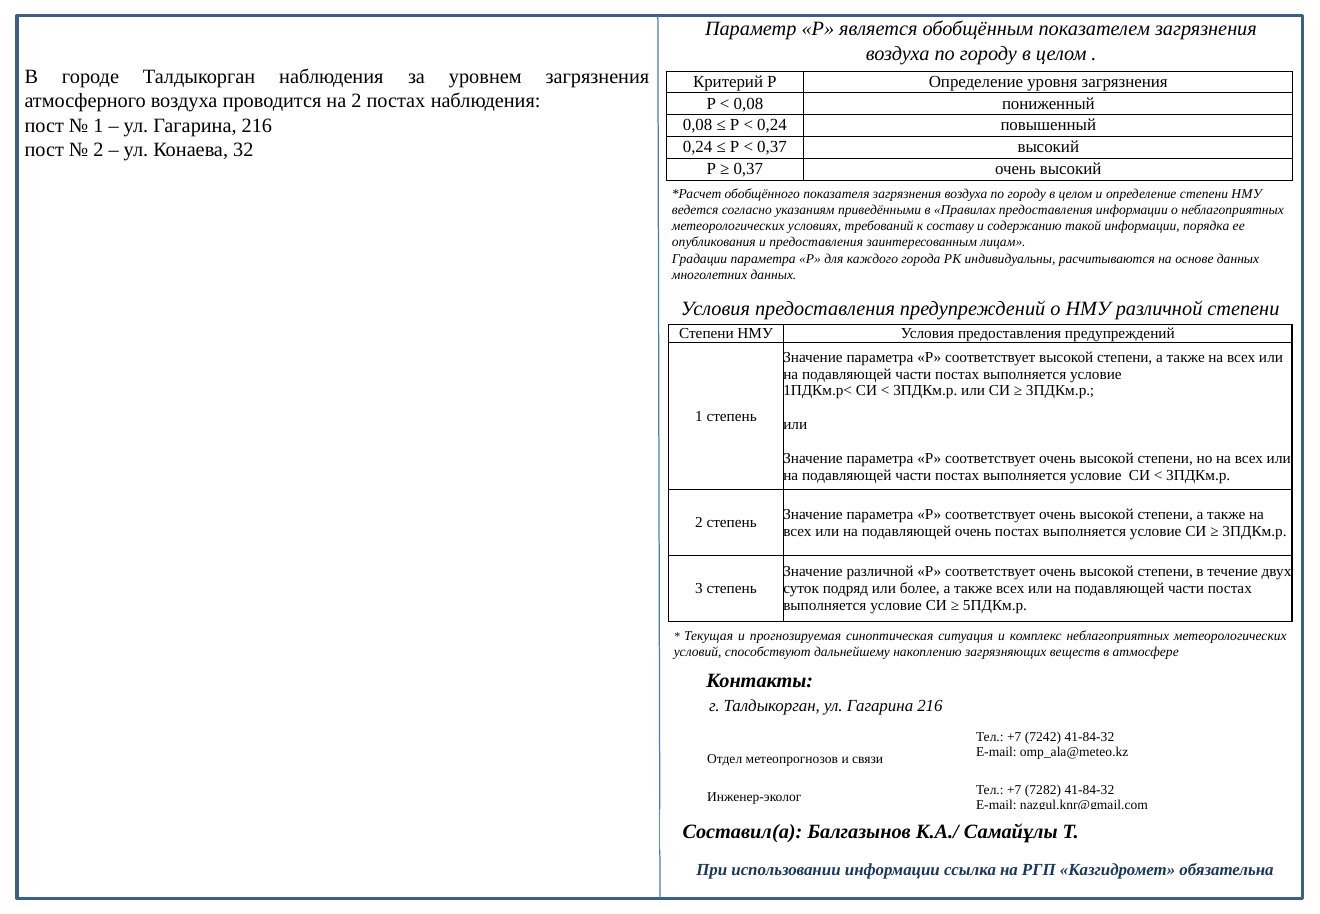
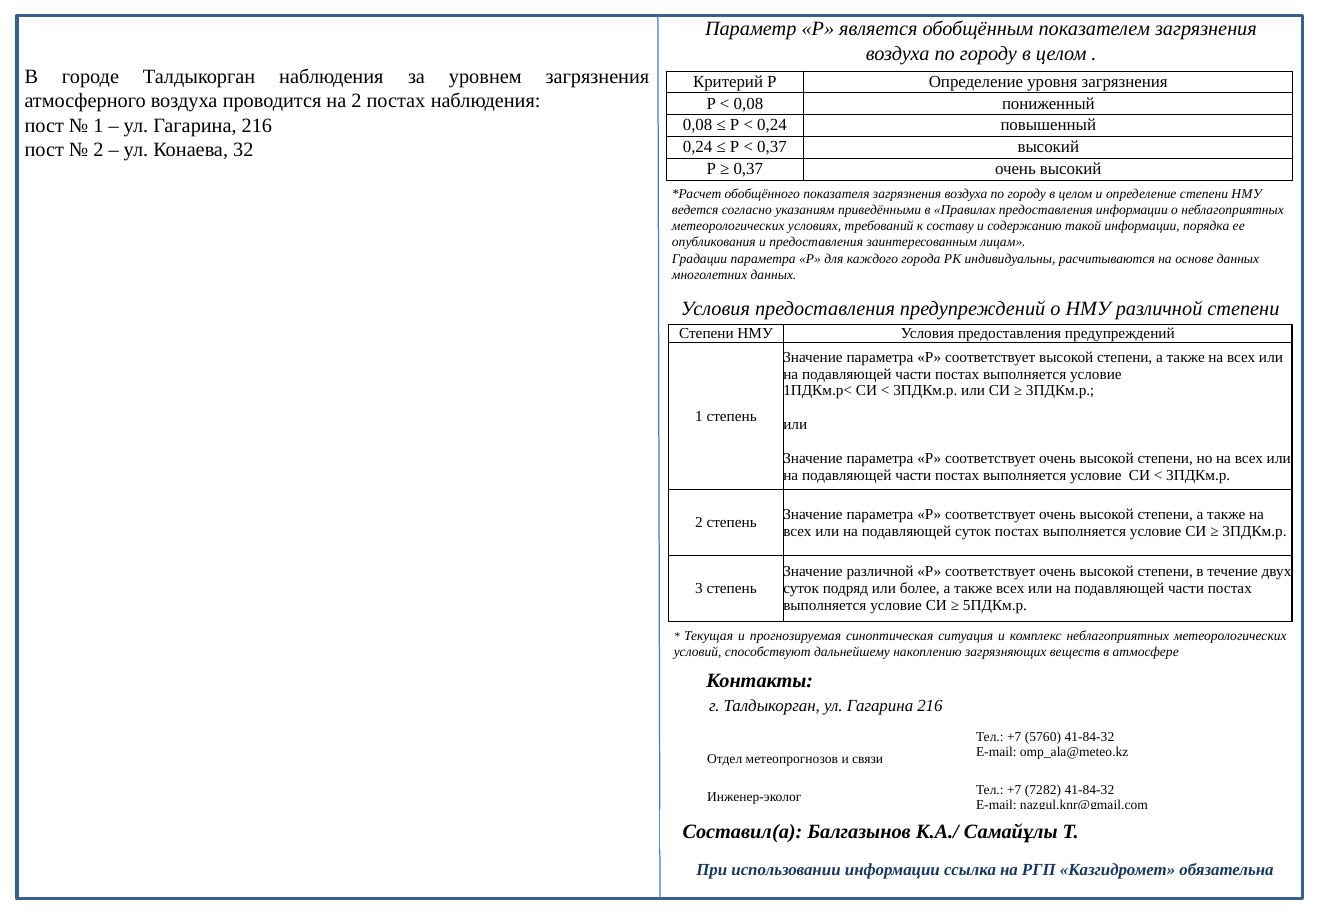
подавляющей очень: очень -> суток
7242: 7242 -> 5760
